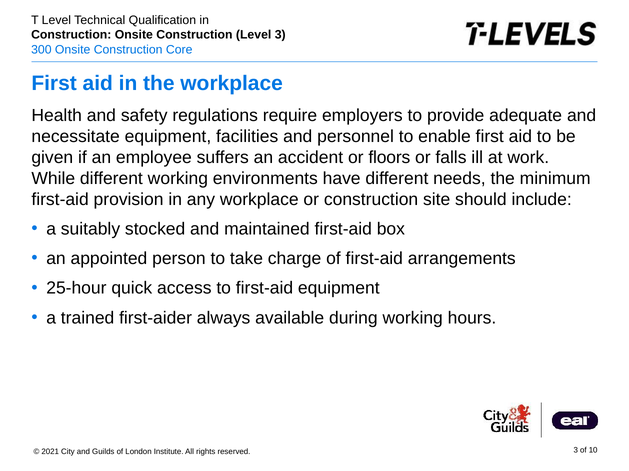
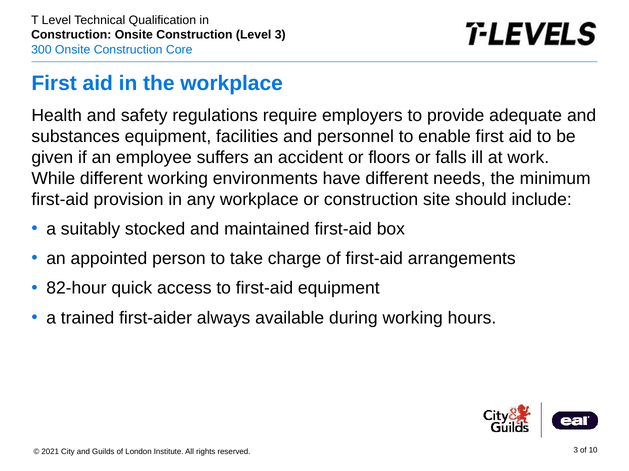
necessitate: necessitate -> substances
25-hour: 25-hour -> 82-hour
